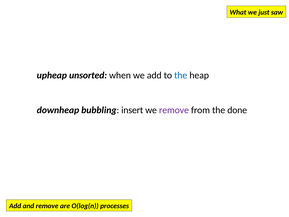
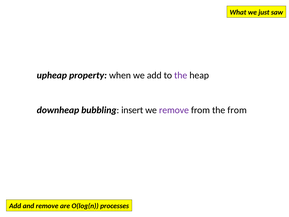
unsorted: unsorted -> property
the at (181, 75) colour: blue -> purple
the done: done -> from
